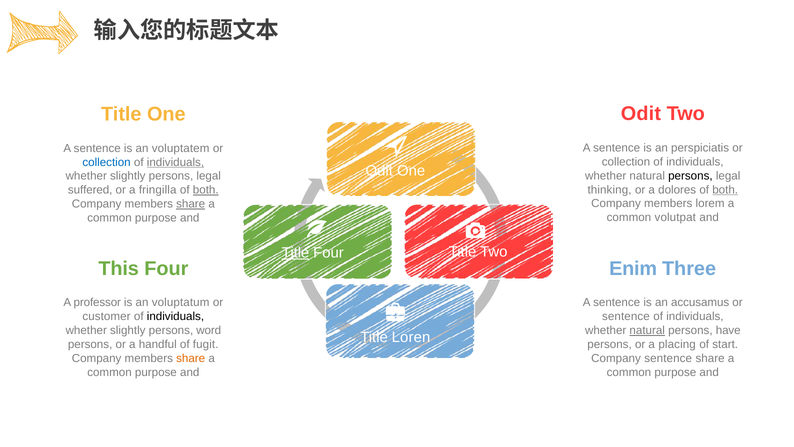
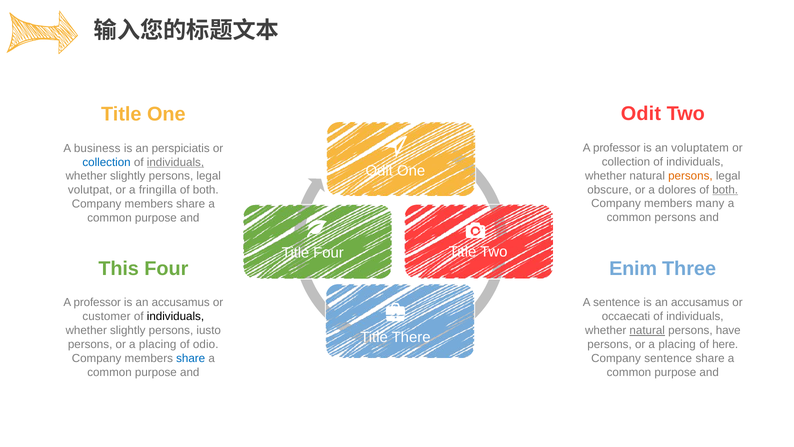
sentence at (617, 148): sentence -> professor
perspiciatis: perspiciatis -> voluptatem
sentence at (97, 148): sentence -> business
voluptatem: voluptatem -> perspiciatis
persons at (690, 176) colour: black -> orange
thinking: thinking -> obscure
suffered: suffered -> volutpat
both at (206, 190) underline: present -> none
lorem: lorem -> many
share at (191, 204) underline: present -> none
common volutpat: volutpat -> persons
Title at (295, 252) underline: present -> none
voluptatum at (181, 302): voluptatum -> accusamus
sentence at (626, 316): sentence -> occaecati
word: word -> iusto
Loren: Loren -> There
handful at (158, 344): handful -> placing
fugit: fugit -> odio
start: start -> here
share at (191, 358) colour: orange -> blue
